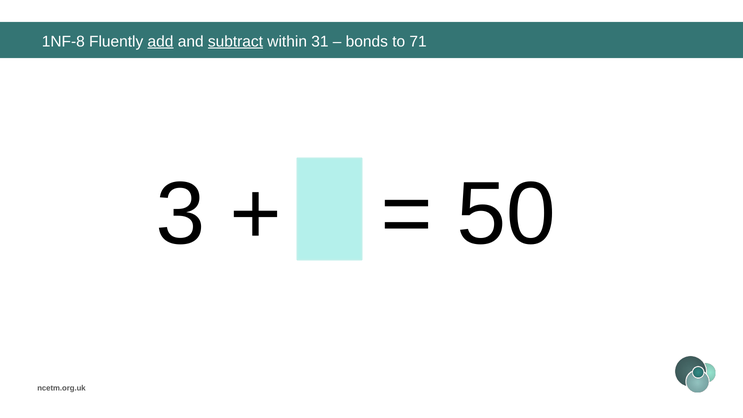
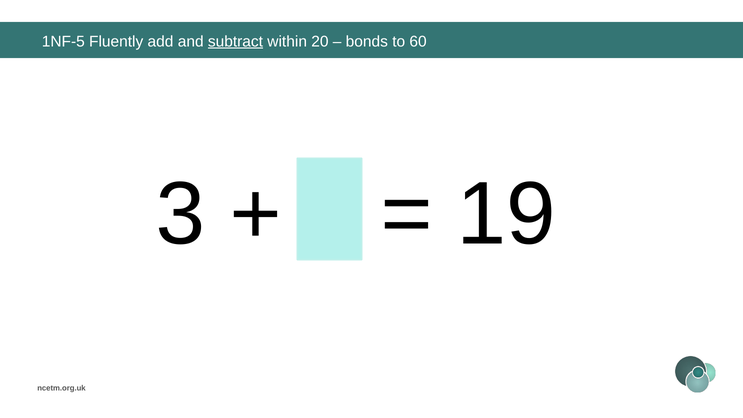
1NF-8: 1NF-8 -> 1NF-5
add underline: present -> none
31: 31 -> 20
71: 71 -> 60
50: 50 -> 19
